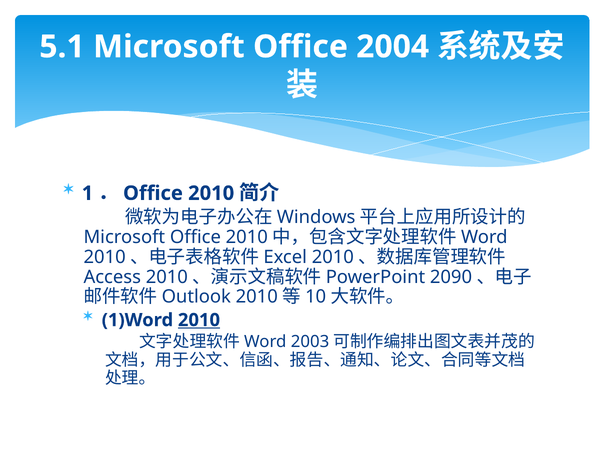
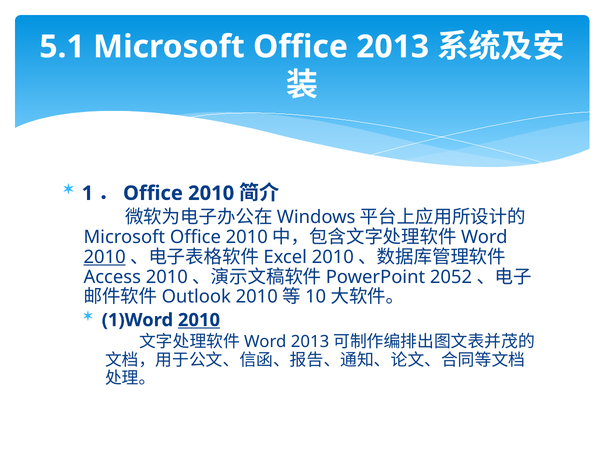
Office 2004: 2004 -> 2013
2010 at (105, 257) underline: none -> present
2090: 2090 -> 2052
2003 at (310, 342): 2003 -> 2013
